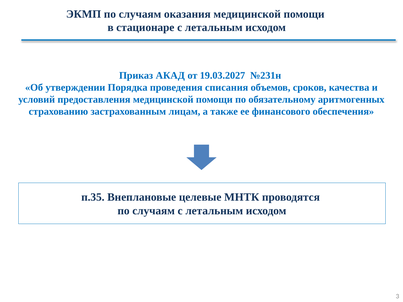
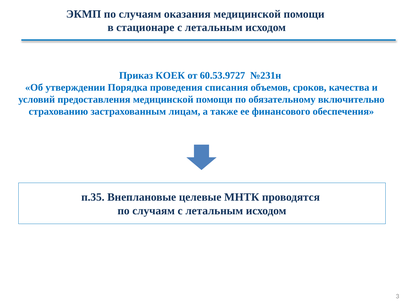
АКАД: АКАД -> КОЕК
19.03.2027: 19.03.2027 -> 60.53.9727
аритмогенных: аритмогенных -> включительно
